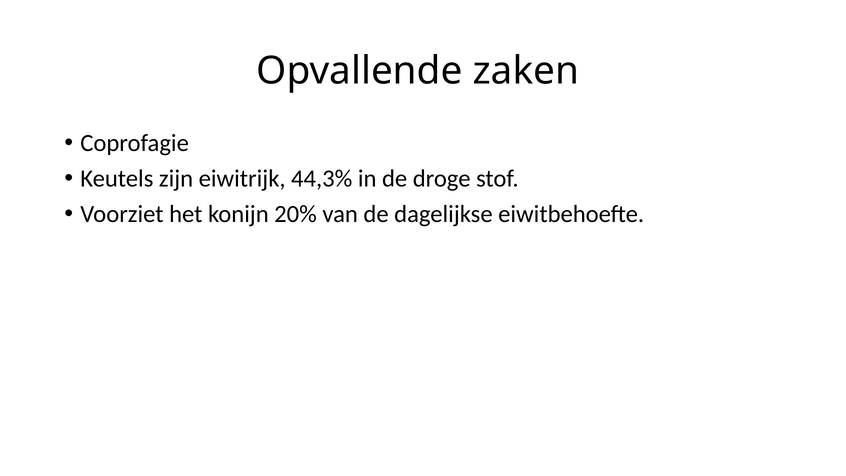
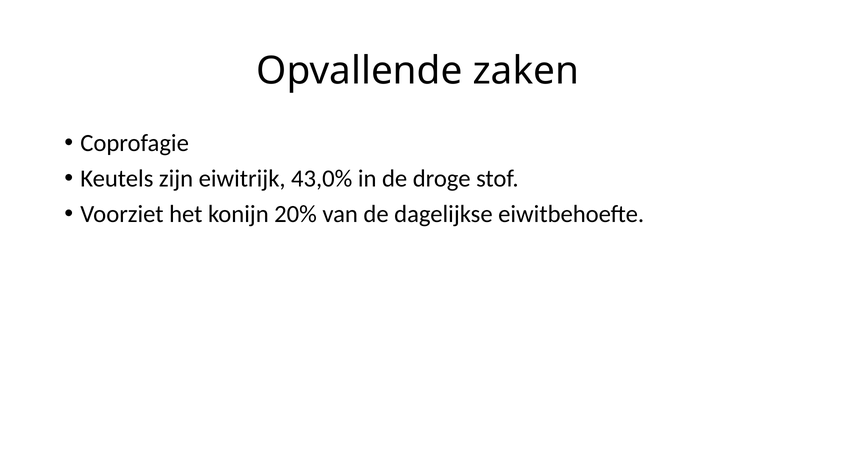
44,3%: 44,3% -> 43,0%
